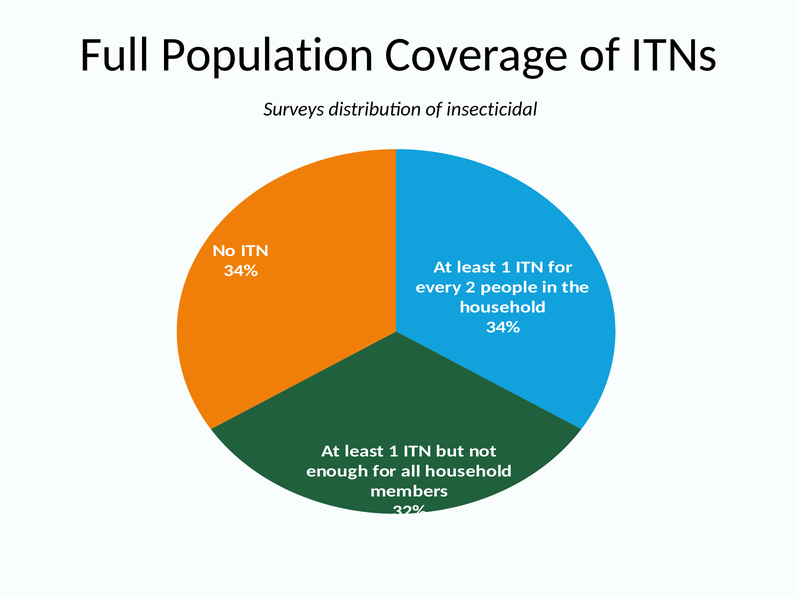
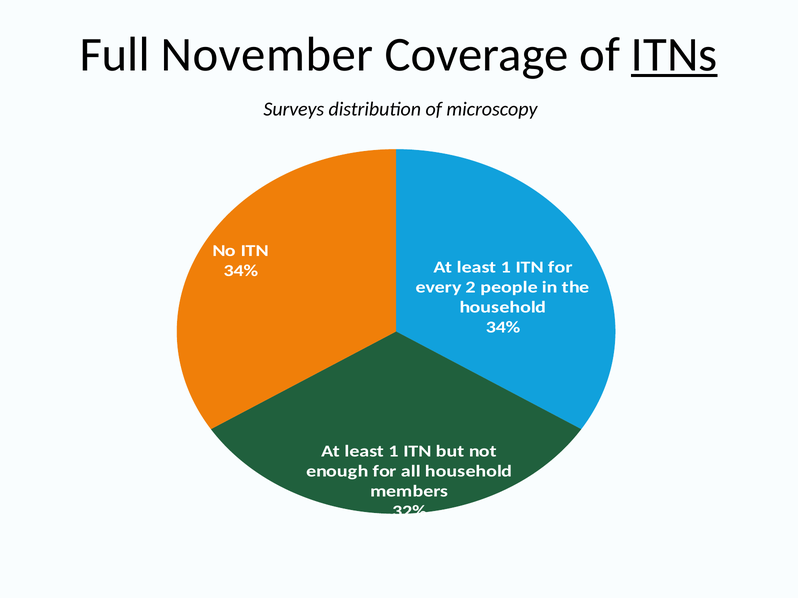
Population: Population -> November
ITNs underline: none -> present
insecticidal: insecticidal -> microscopy
